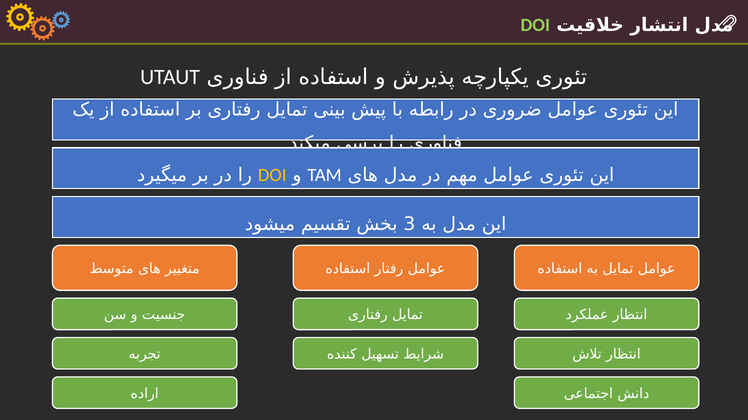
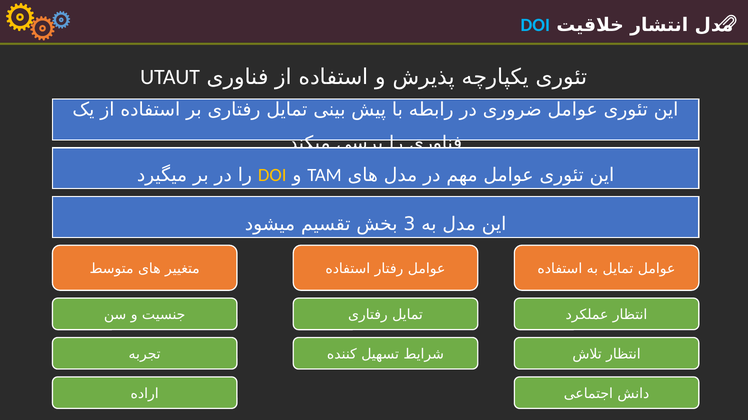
DOI at (535, 25) colour: light green -> light blue
